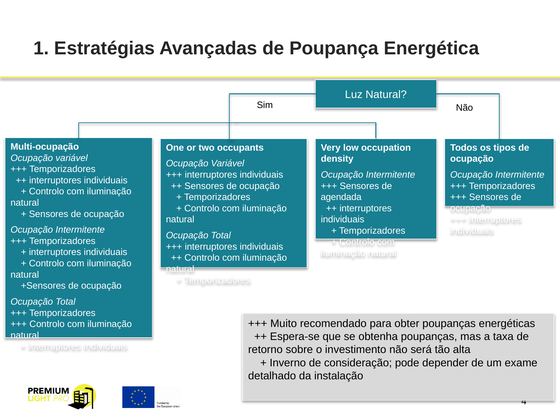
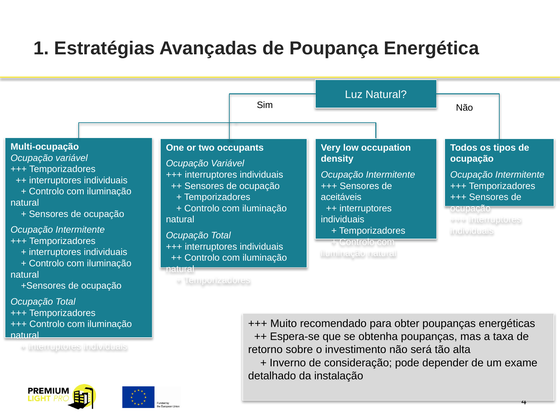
agendada: agendada -> aceitáveis
